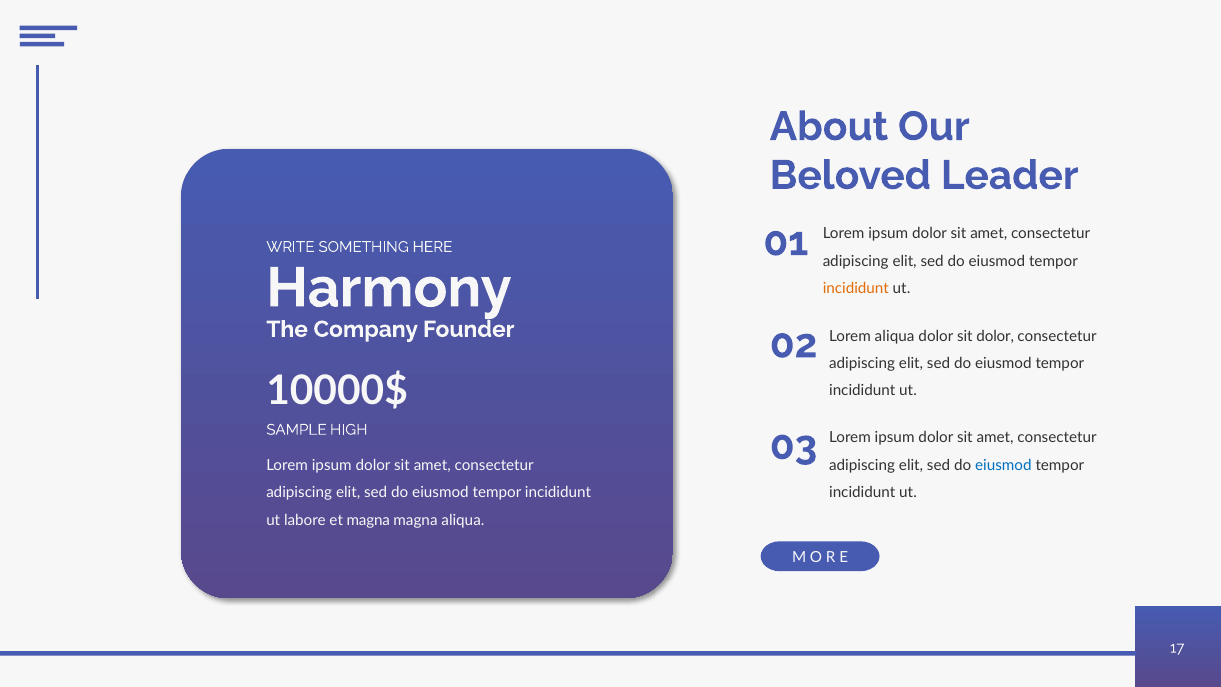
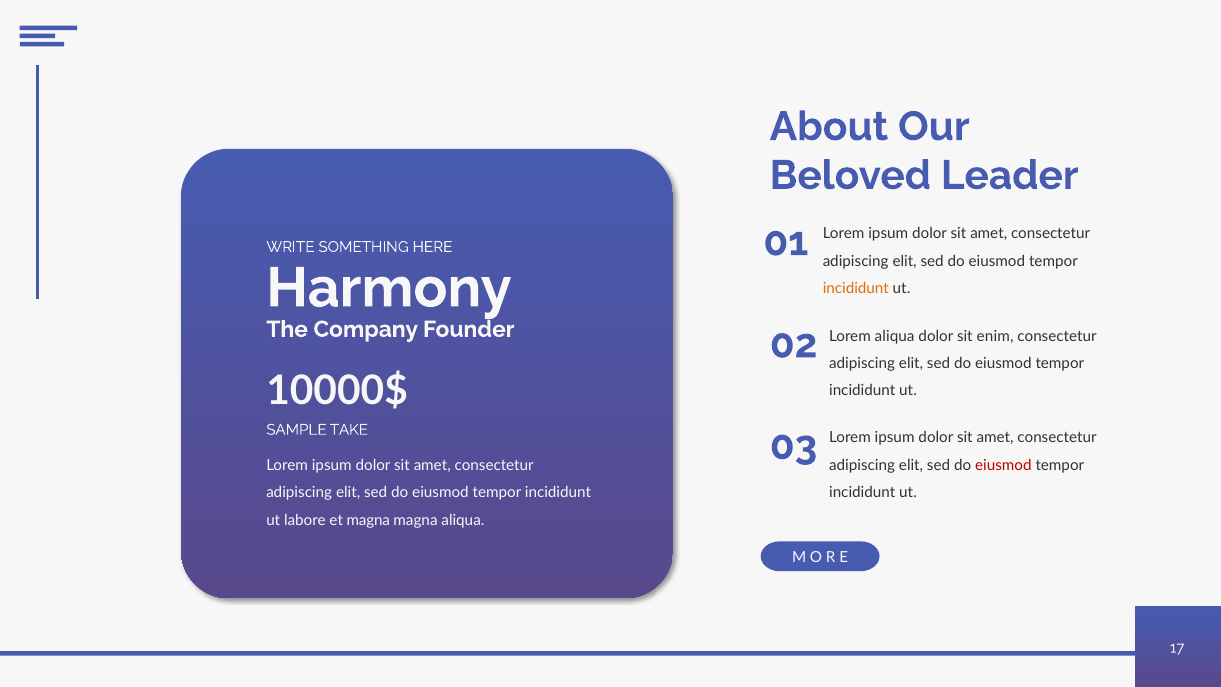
sit dolor: dolor -> enim
HIGH: HIGH -> TAKE
eiusmod at (1003, 465) colour: blue -> red
